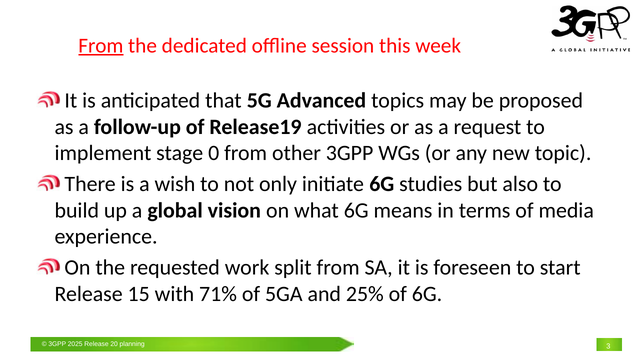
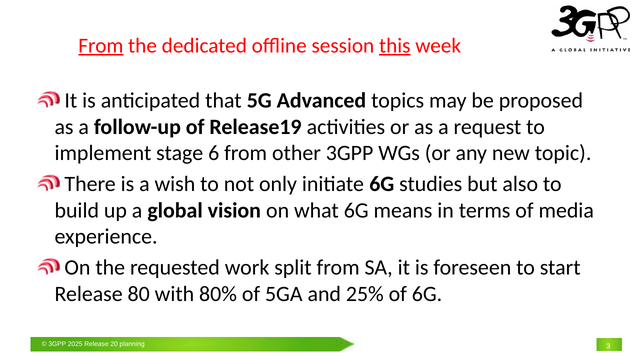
this underline: none -> present
0: 0 -> 6
15: 15 -> 80
71%: 71% -> 80%
